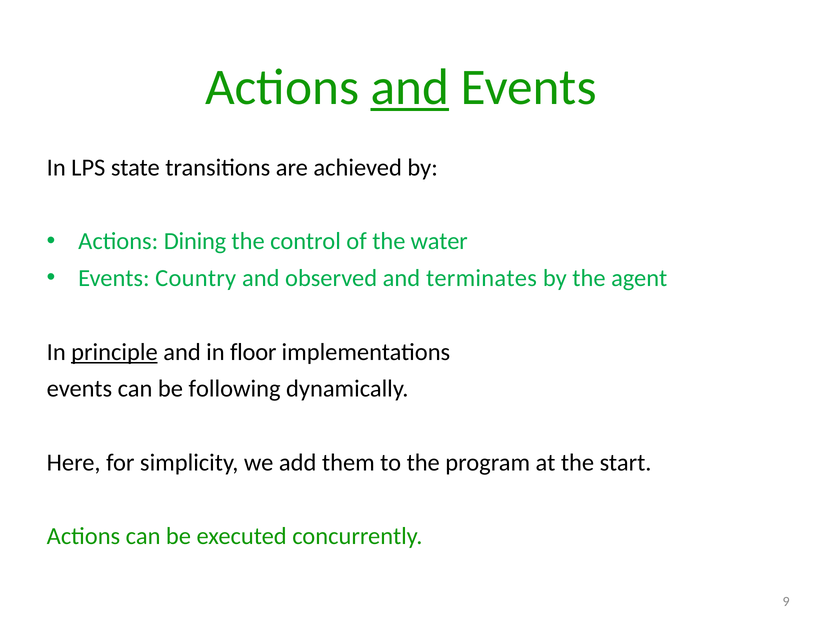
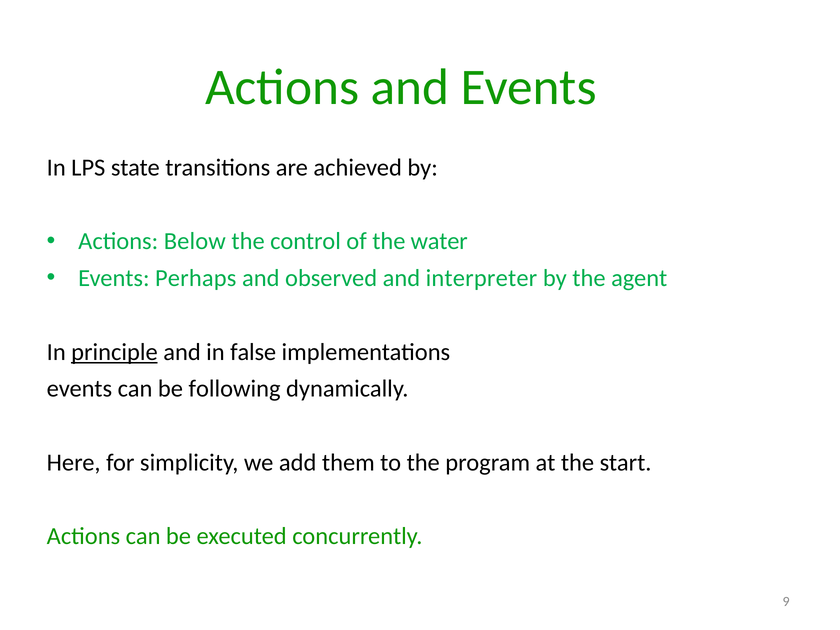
and at (410, 87) underline: present -> none
Dining: Dining -> Below
Country: Country -> Perhaps
terminates: terminates -> interpreter
floor: floor -> false
